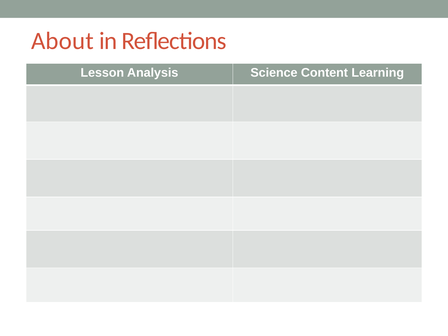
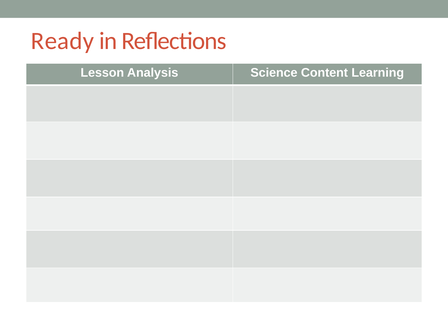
About: About -> Ready
